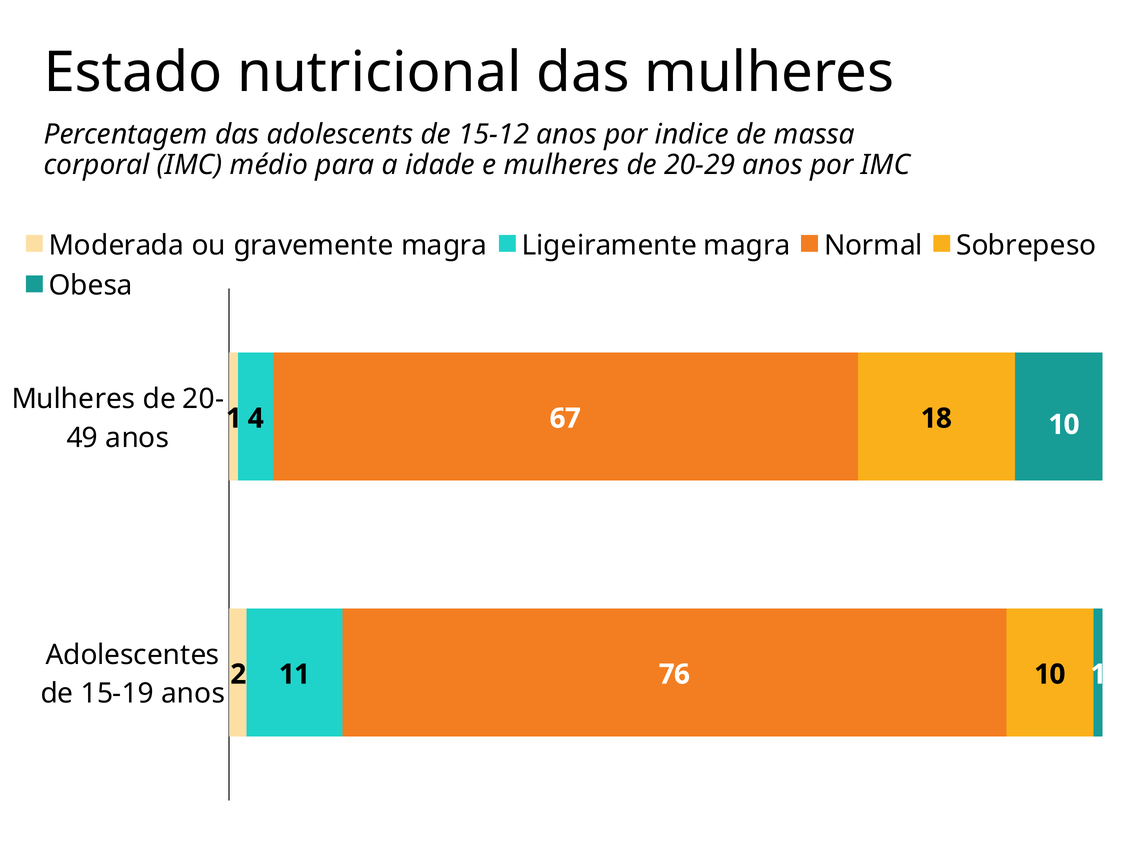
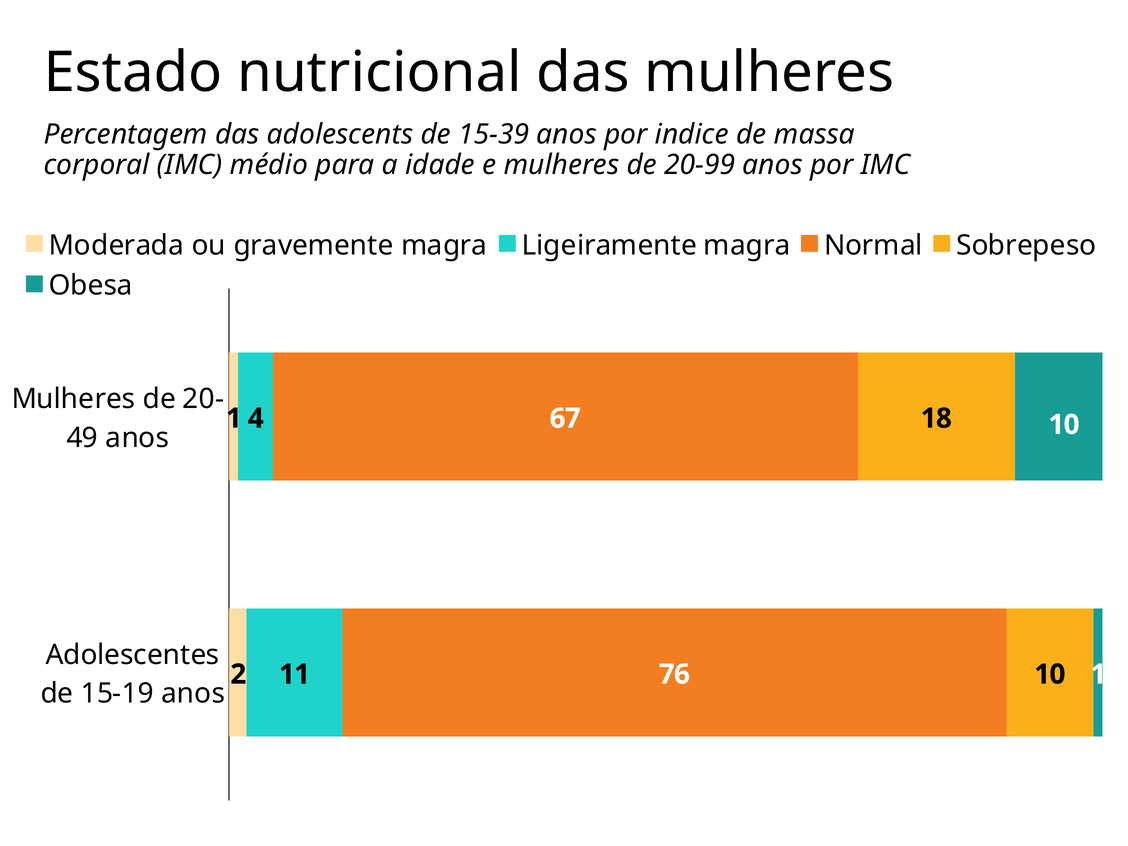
15-12: 15-12 -> 15-39
20-29: 20-29 -> 20-99
